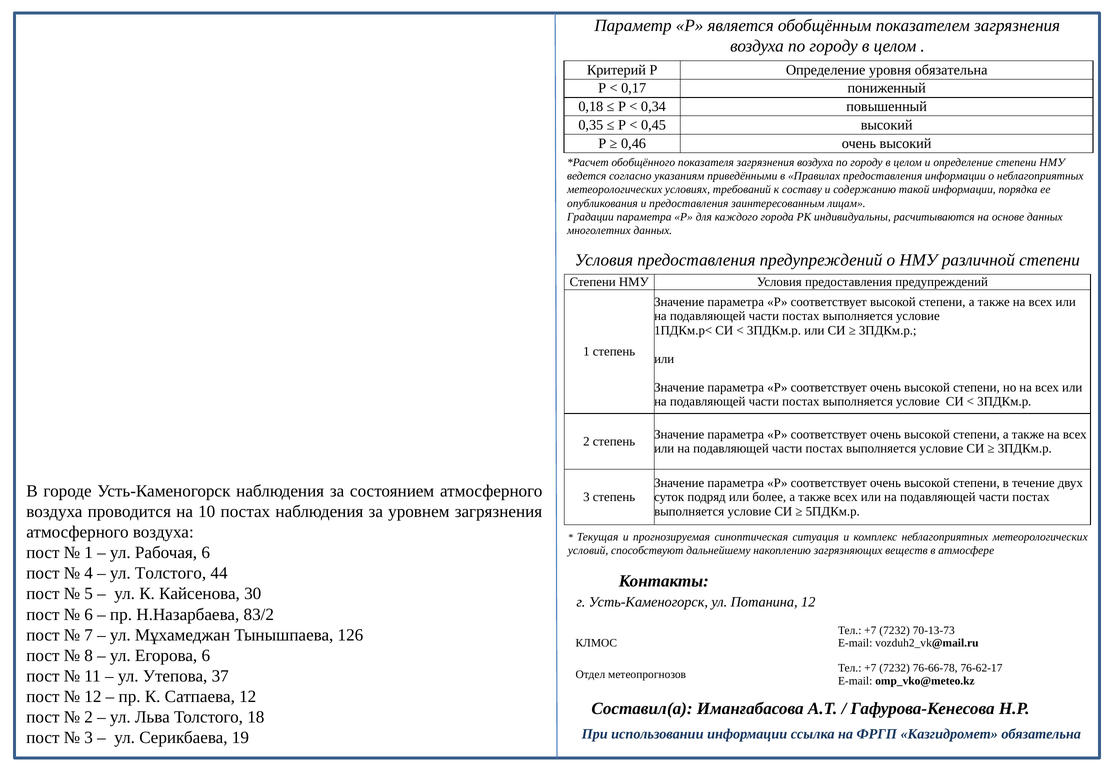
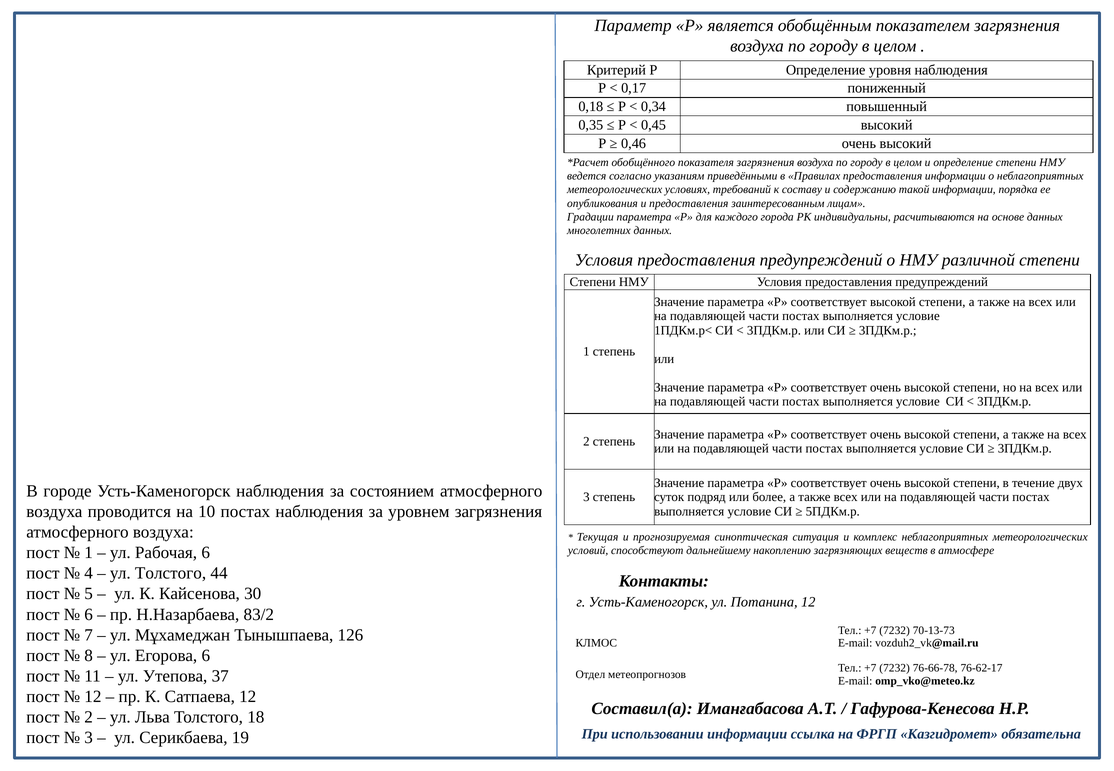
уровня обязательна: обязательна -> наблюдения
